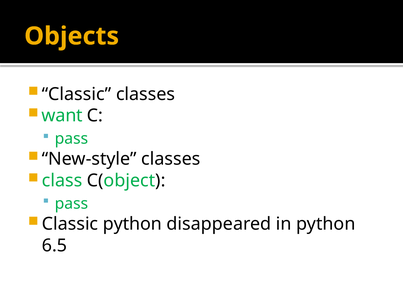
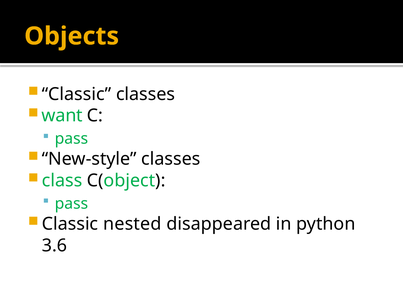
Classic python: python -> nested
6.5: 6.5 -> 3.6
